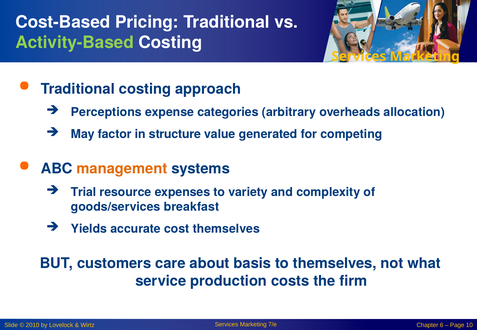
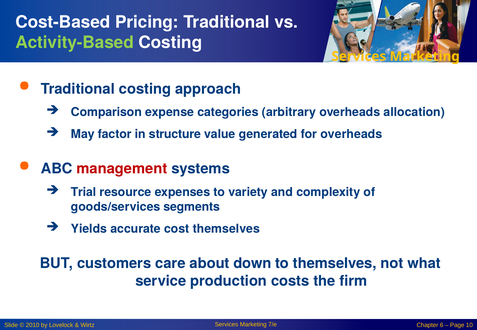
Perceptions: Perceptions -> Comparison
for competing: competing -> overheads
management colour: orange -> red
breakfast: breakfast -> segments
basis: basis -> down
